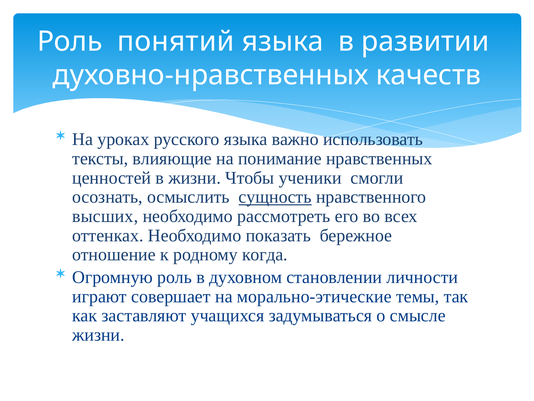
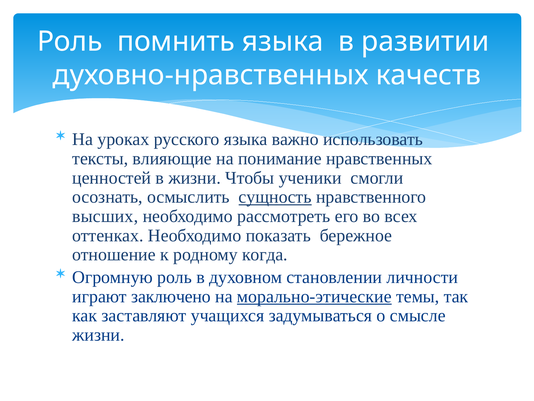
понятий: понятий -> помнить
совершает: совершает -> заключено
морально-этические underline: none -> present
